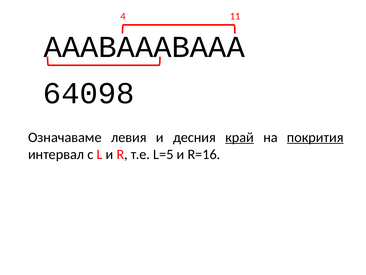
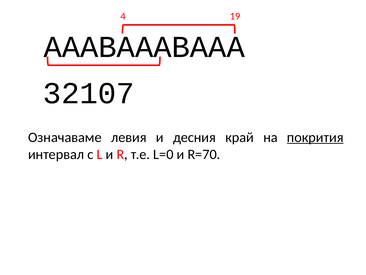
11: 11 -> 19
64098: 64098 -> 32107
край underline: present -> none
L=5: L=5 -> L=0
R=16: R=16 -> R=70
